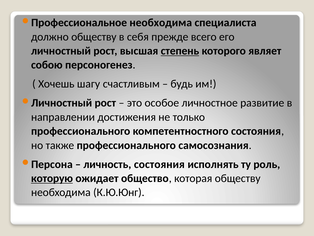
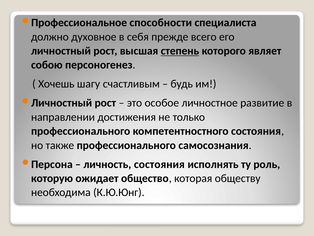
необходима at (161, 23): необходима -> способности
должно обществу: обществу -> духовное
которую underline: present -> none
